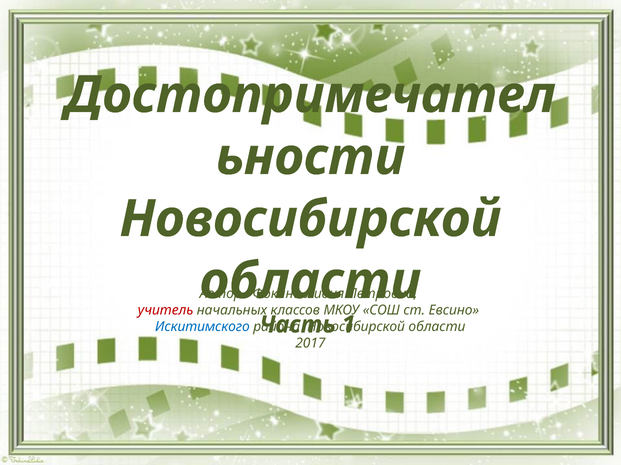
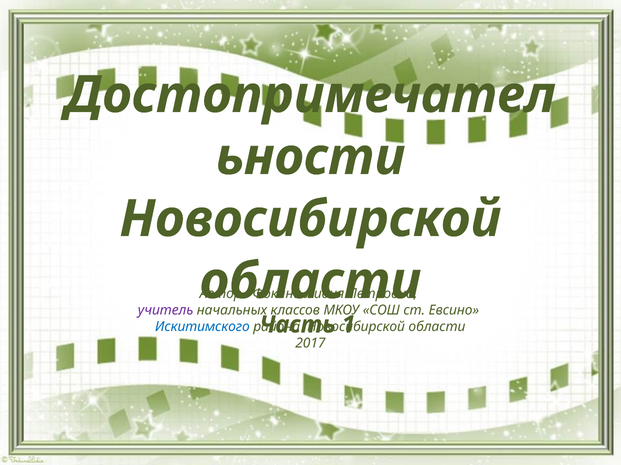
учитель colour: red -> purple
